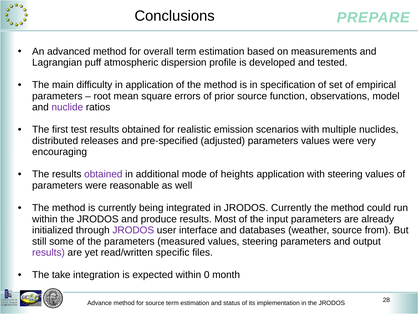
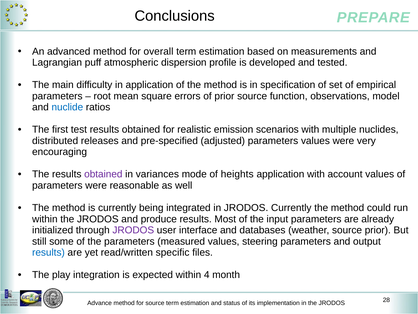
nuclide colour: purple -> blue
additional: additional -> variances
with steering: steering -> account
source from: from -> prior
results at (48, 252) colour: purple -> blue
take: take -> play
0: 0 -> 4
